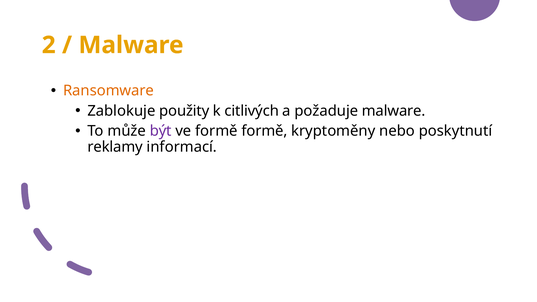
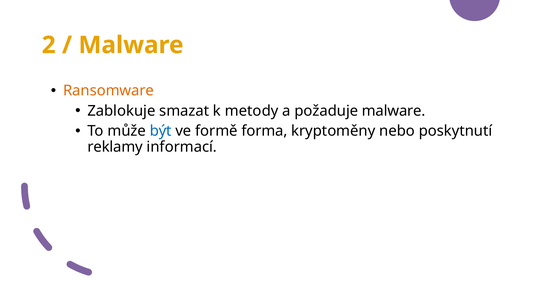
použity: použity -> smazat
citlivých: citlivých -> metody
být colour: purple -> blue
formě formě: formě -> forma
